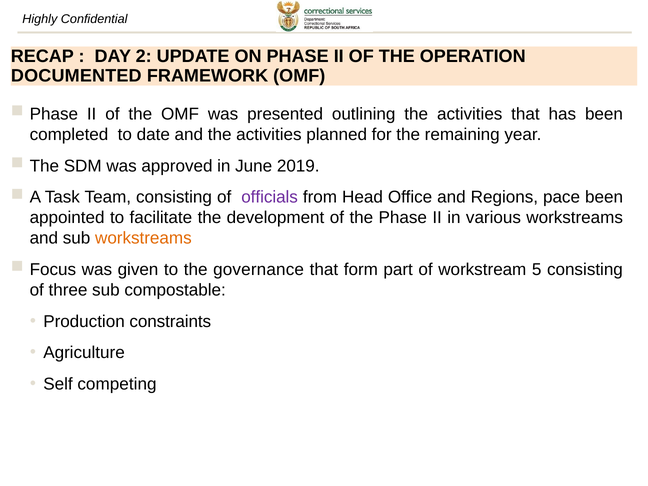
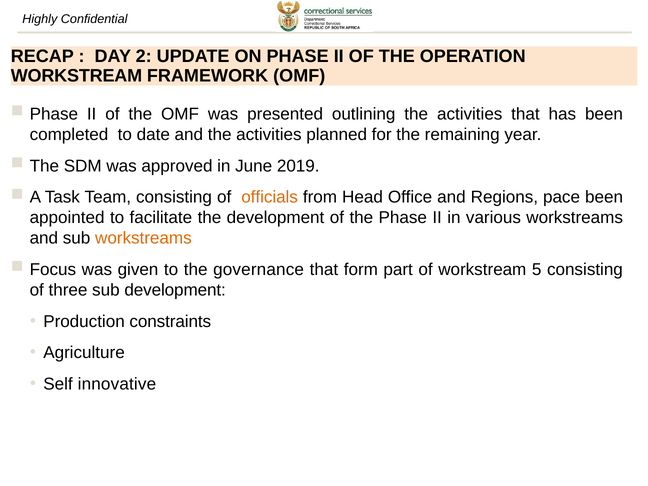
DOCUMENTED at (76, 76): DOCUMENTED -> WORKSTREAM
officials colour: purple -> orange
sub compostable: compostable -> development
competing: competing -> innovative
